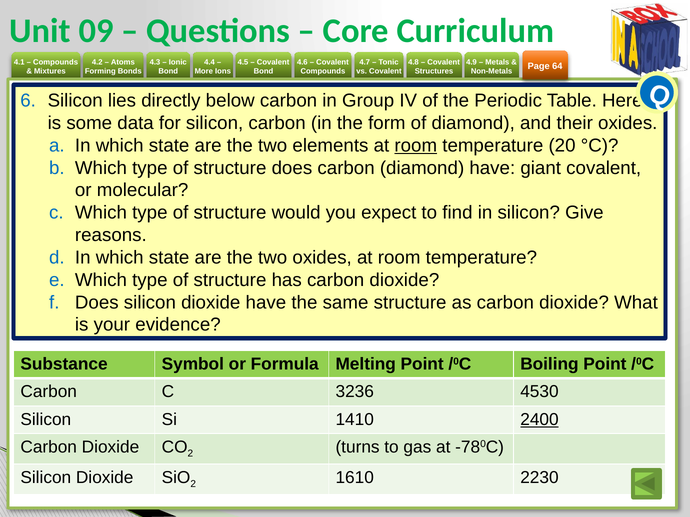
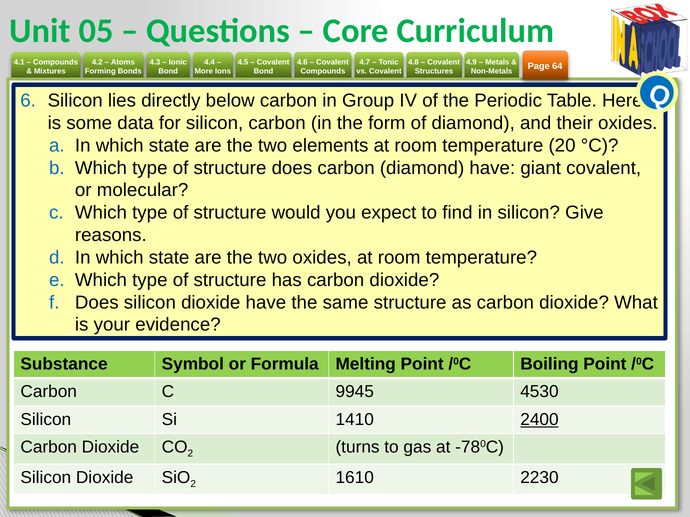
09: 09 -> 05
room at (416, 146) underline: present -> none
3236: 3236 -> 9945
